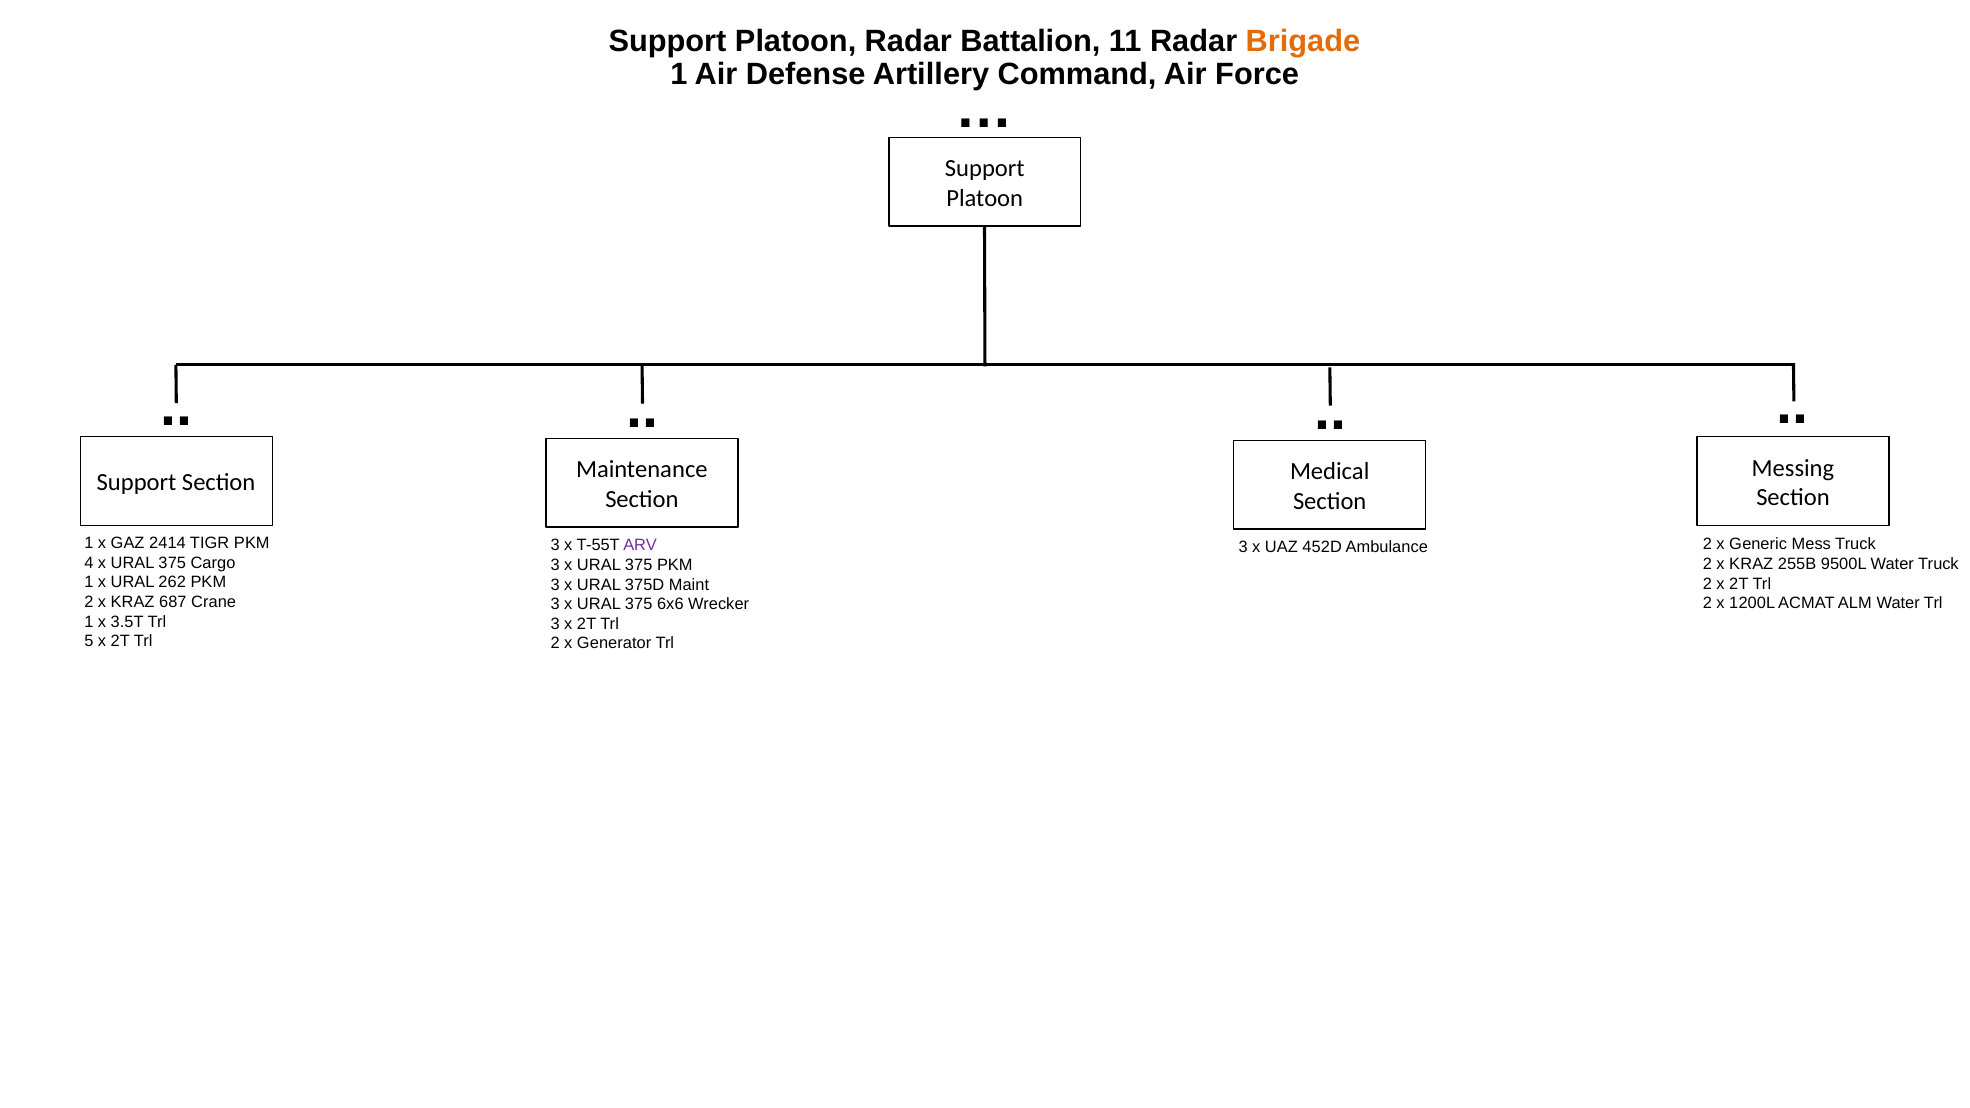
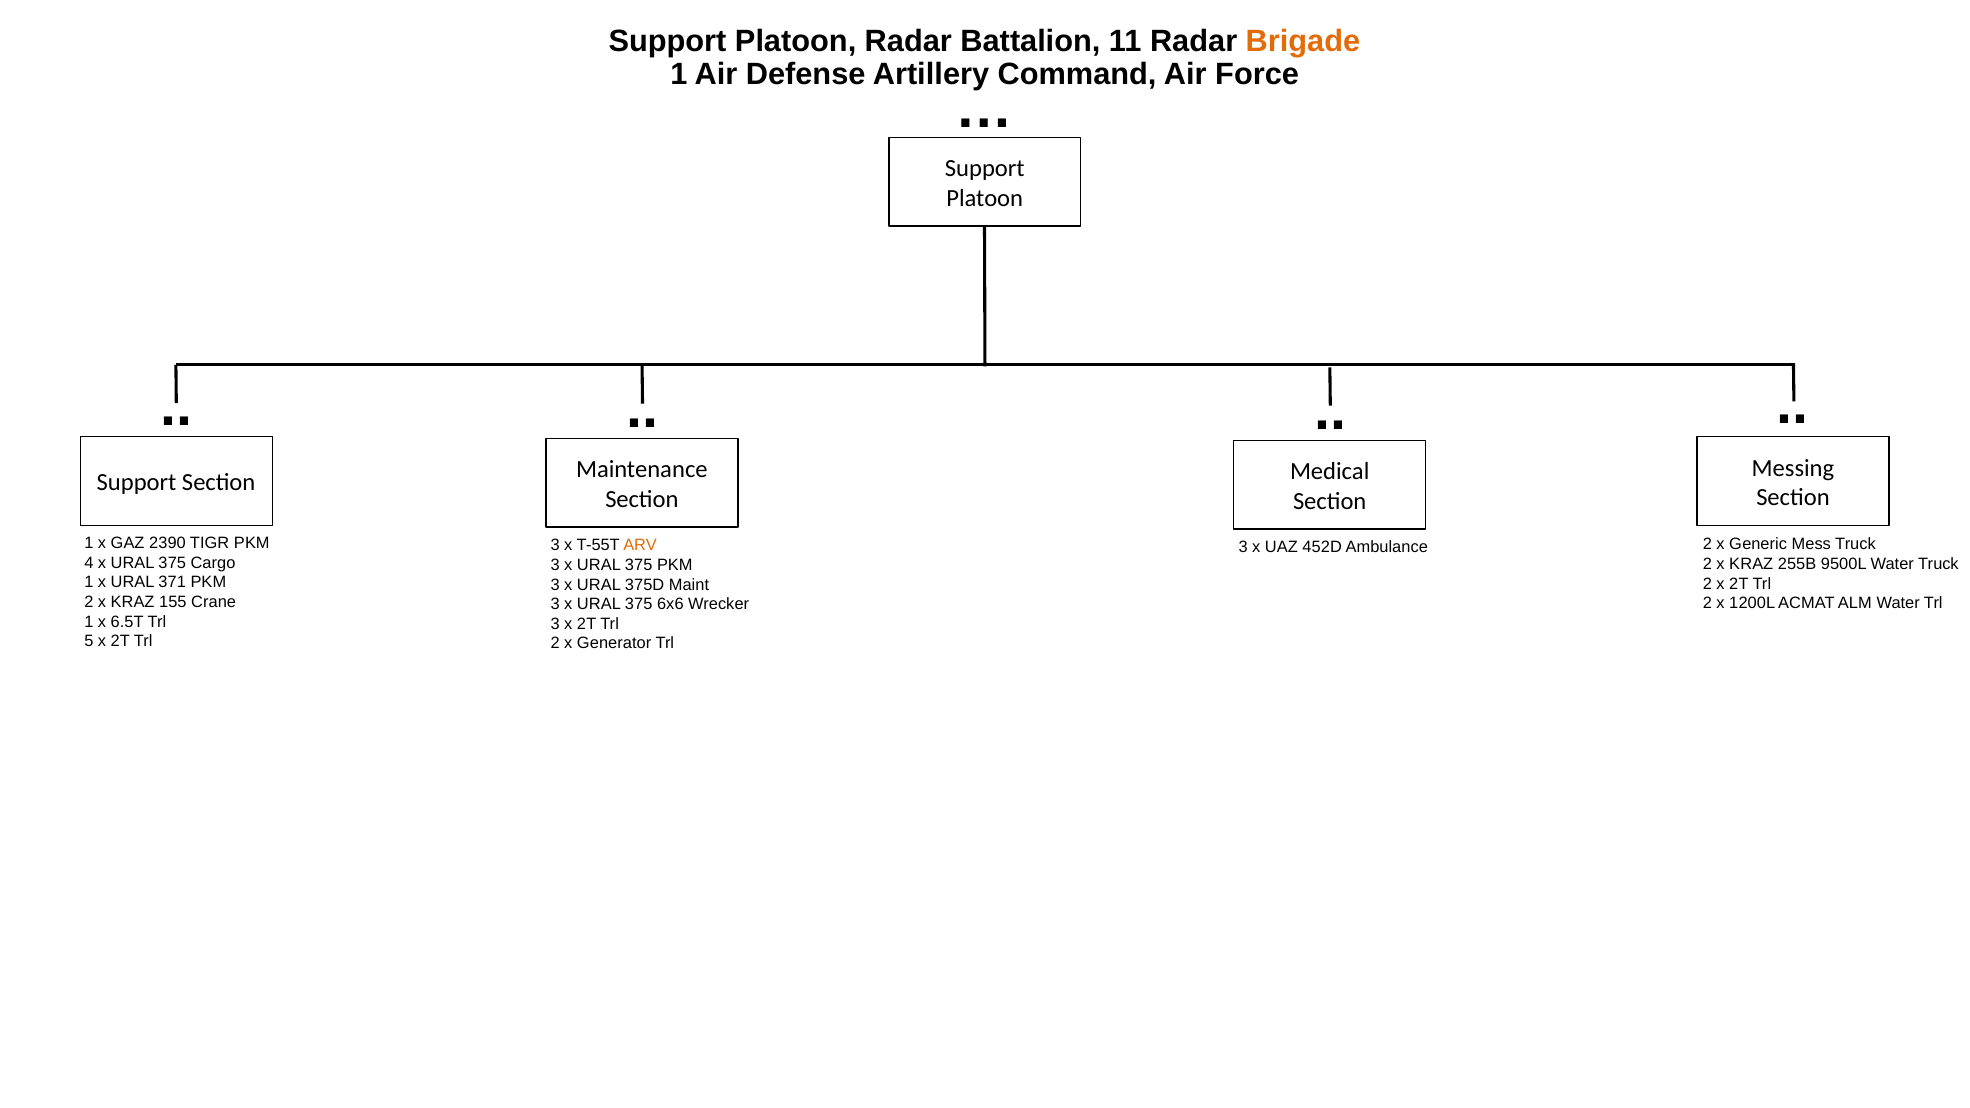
2414: 2414 -> 2390
ARV colour: purple -> orange
262: 262 -> 371
687: 687 -> 155
3.5T: 3.5T -> 6.5T
